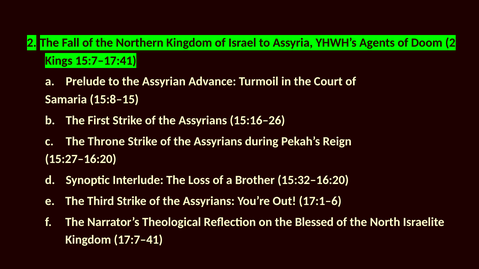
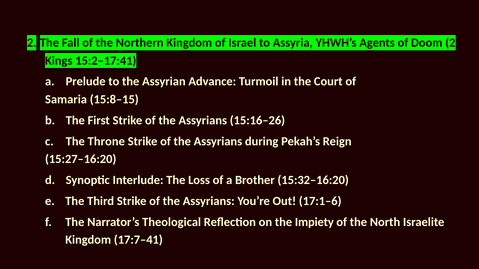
15:7–17:41: 15:7–17:41 -> 15:2–17:41
Blessed: Blessed -> Impiety
